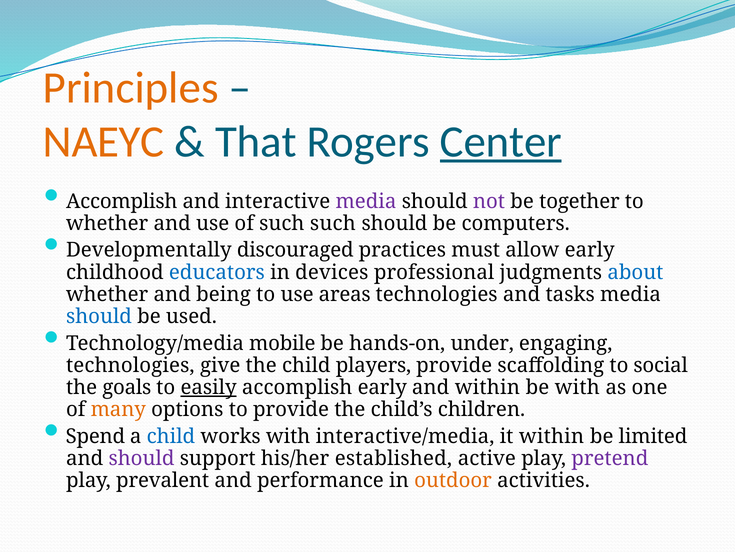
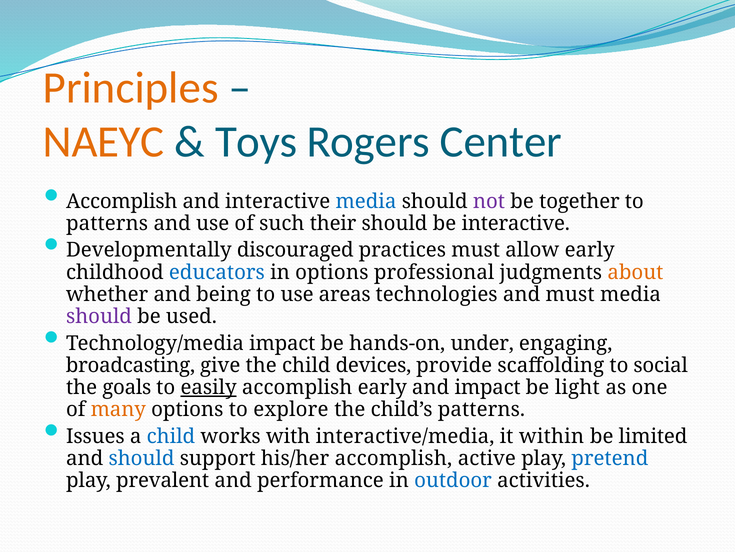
That: That -> Toys
Center underline: present -> none
media at (366, 201) colour: purple -> blue
whether at (107, 223): whether -> patterns
such such: such -> their
be computers: computers -> interactive
in devices: devices -> options
about colour: blue -> orange
and tasks: tasks -> must
should at (99, 316) colour: blue -> purple
Technology/media mobile: mobile -> impact
technologies at (130, 365): technologies -> broadcasting
players: players -> devices
and within: within -> impact
be with: with -> light
to provide: provide -> explore
child’s children: children -> patterns
Spend: Spend -> Issues
should at (141, 458) colour: purple -> blue
his/her established: established -> accomplish
pretend colour: purple -> blue
outdoor colour: orange -> blue
